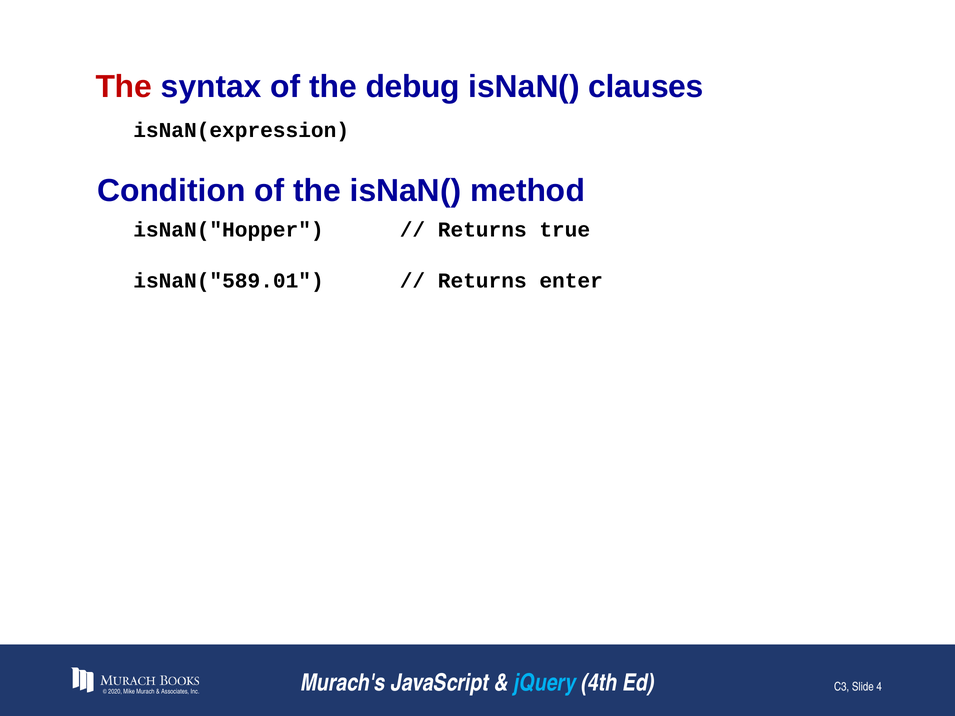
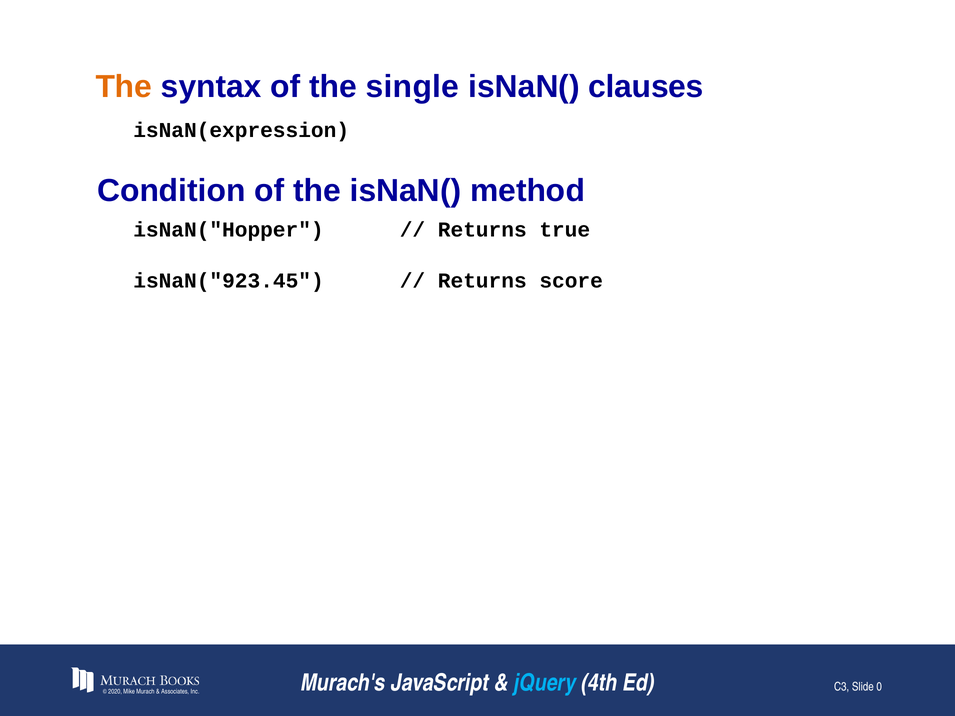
The at (124, 87) colour: red -> orange
debug: debug -> single
isNaN("589.01: isNaN("589.01 -> isNaN("923.45
enter: enter -> score
4: 4 -> 0
